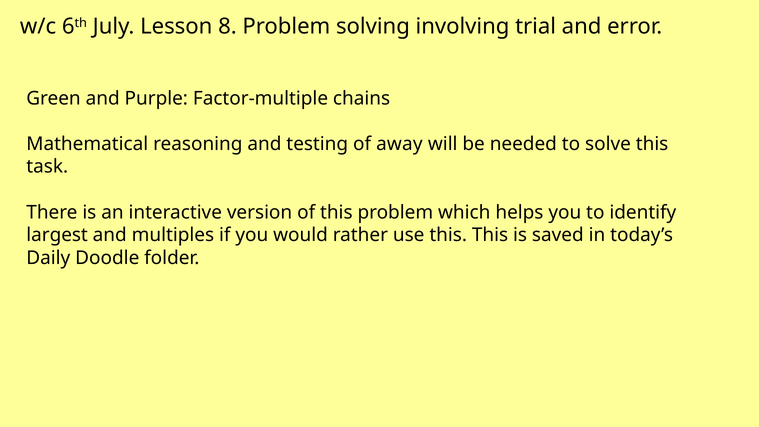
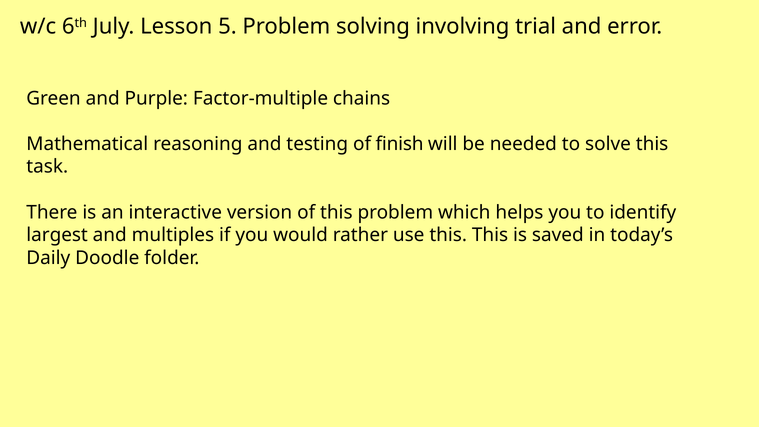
8: 8 -> 5
away: away -> finish
